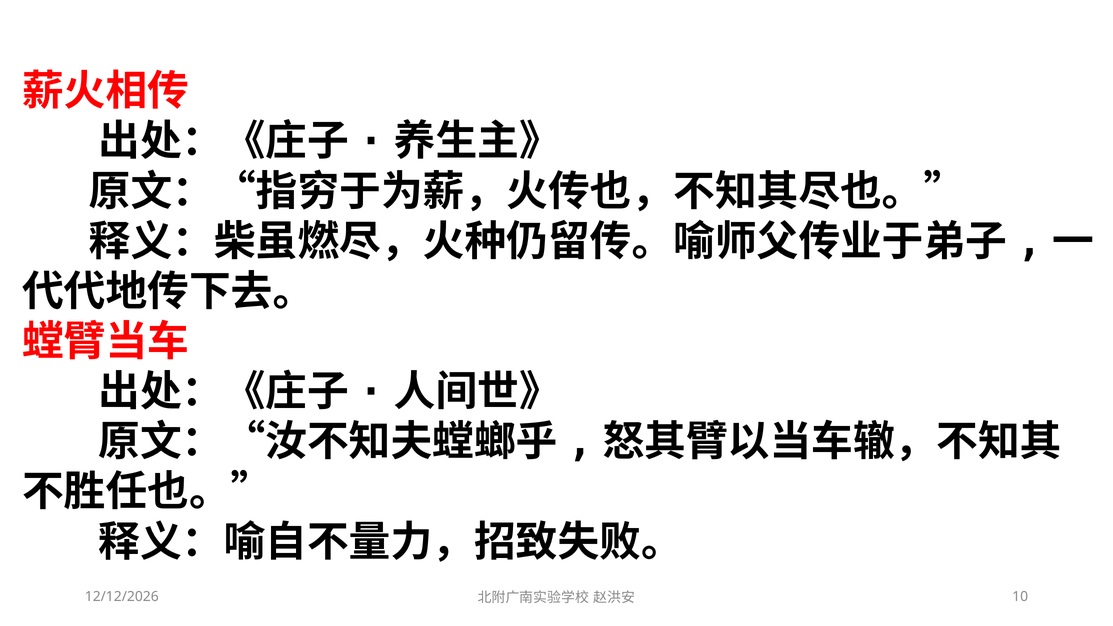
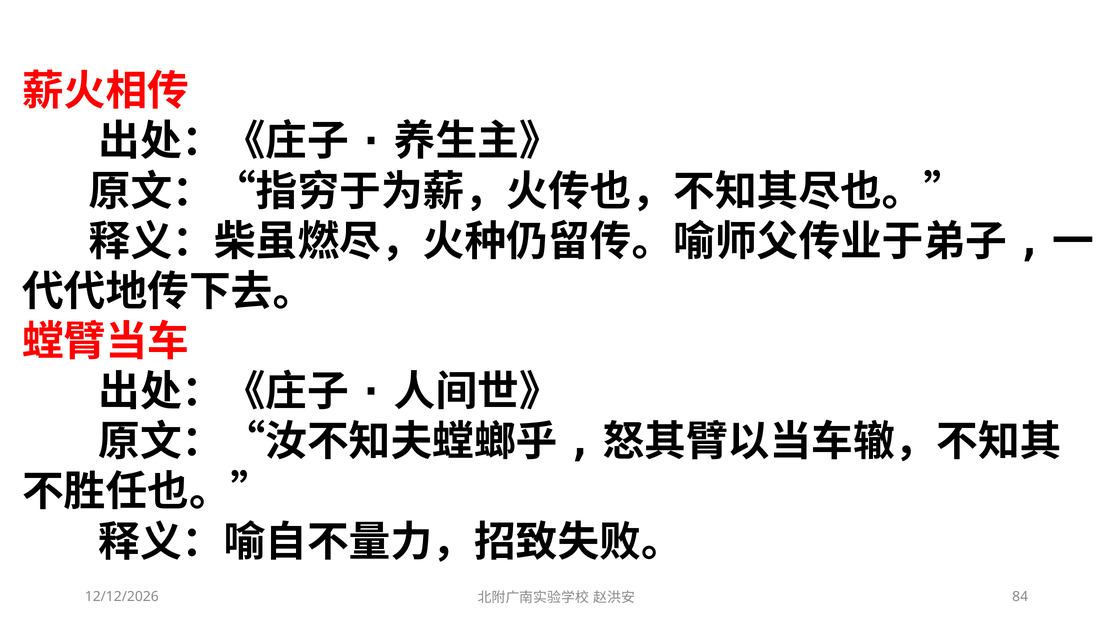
10: 10 -> 84
